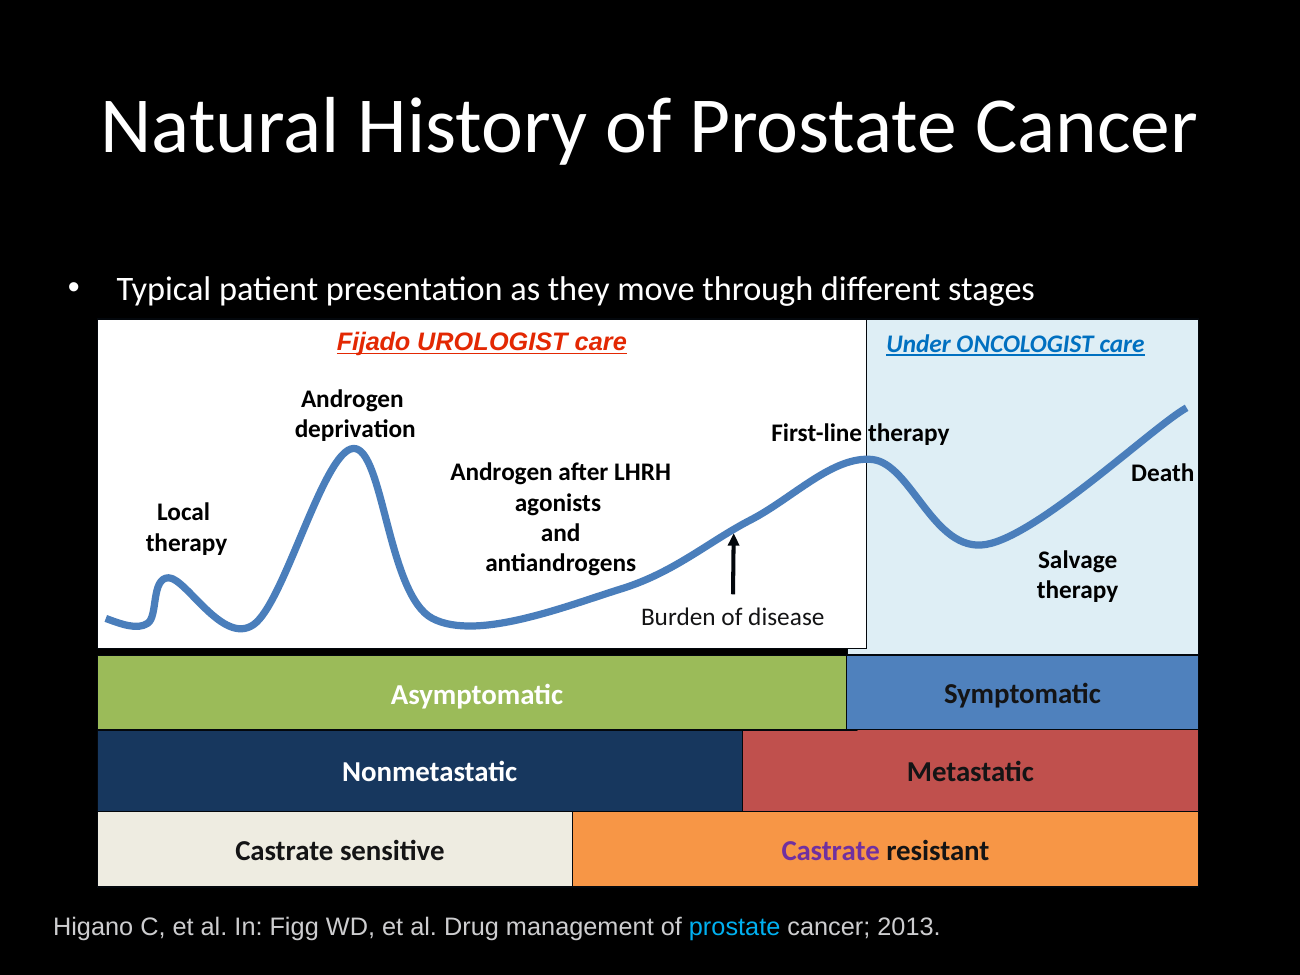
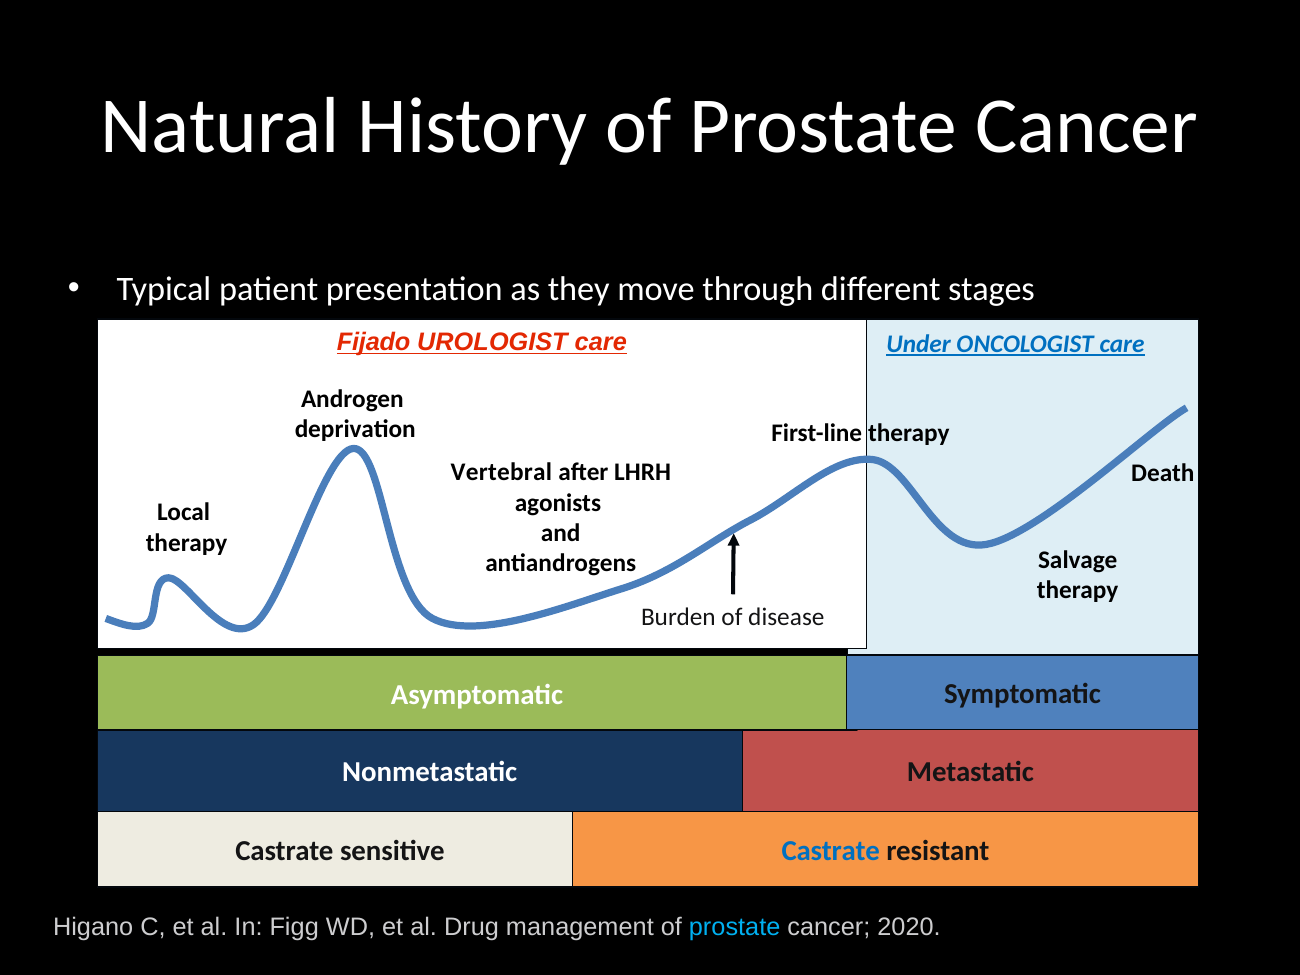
Androgen at (502, 472): Androgen -> Vertebral
Castrate at (831, 851) colour: purple -> blue
2013: 2013 -> 2020
